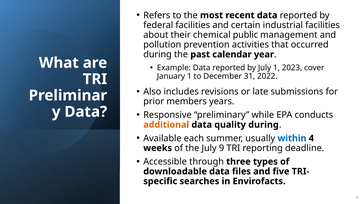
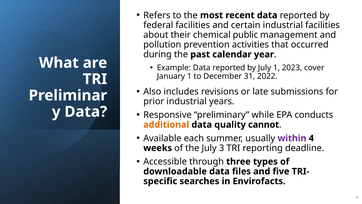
prior members: members -> industrial
quality during: during -> cannot
within colour: blue -> purple
July 9: 9 -> 3
